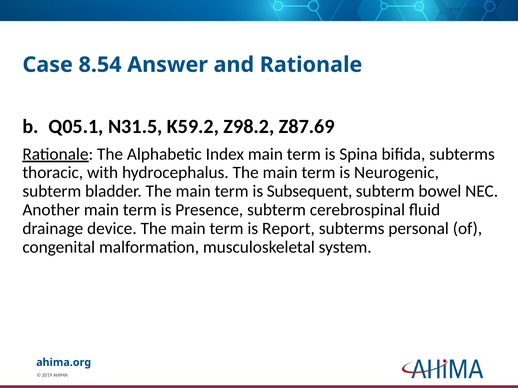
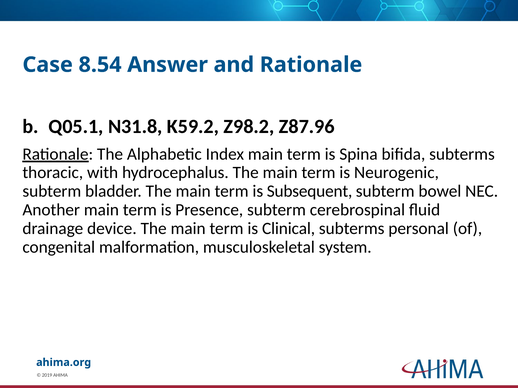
N31.5: N31.5 -> N31.8
Z87.69: Z87.69 -> Z87.96
Report: Report -> Clinical
